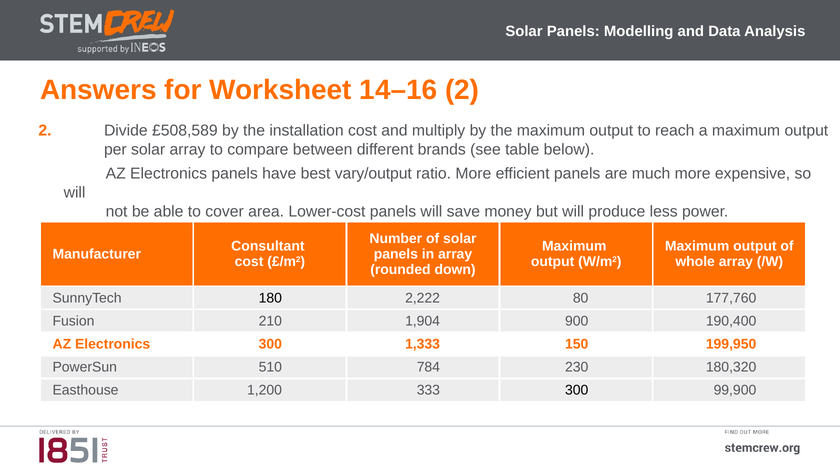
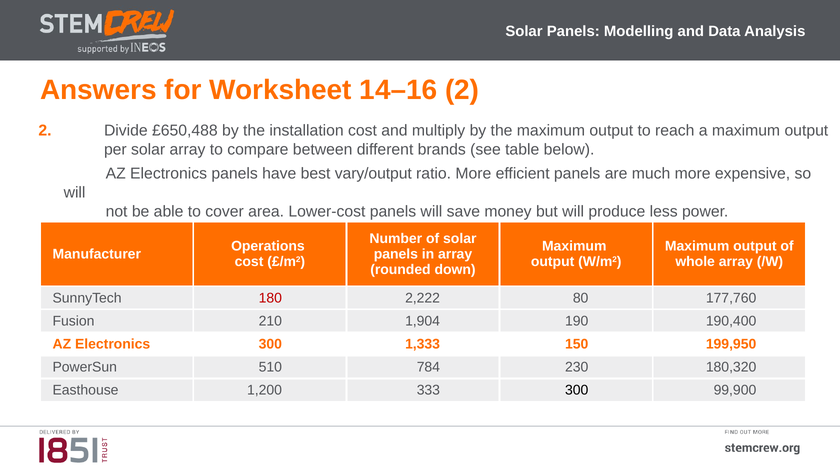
£508,589: £508,589 -> £650,488
Consultant: Consultant -> Operations
180 colour: black -> red
900: 900 -> 190
